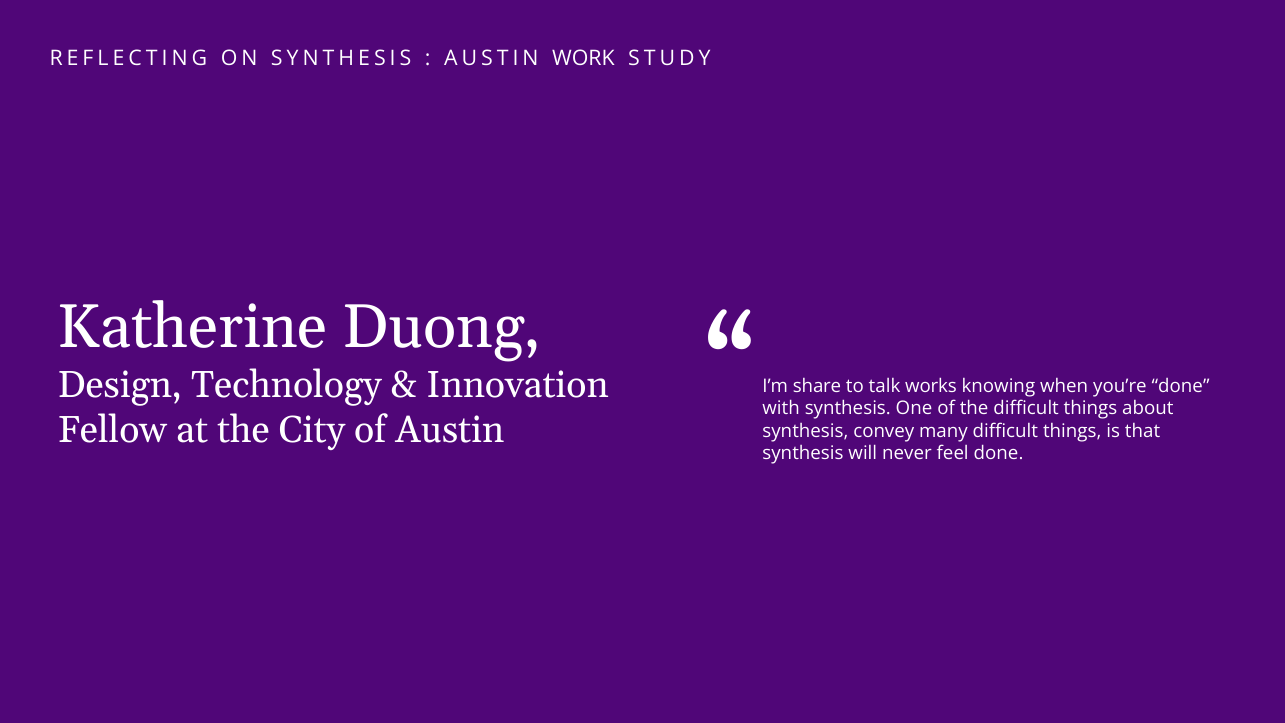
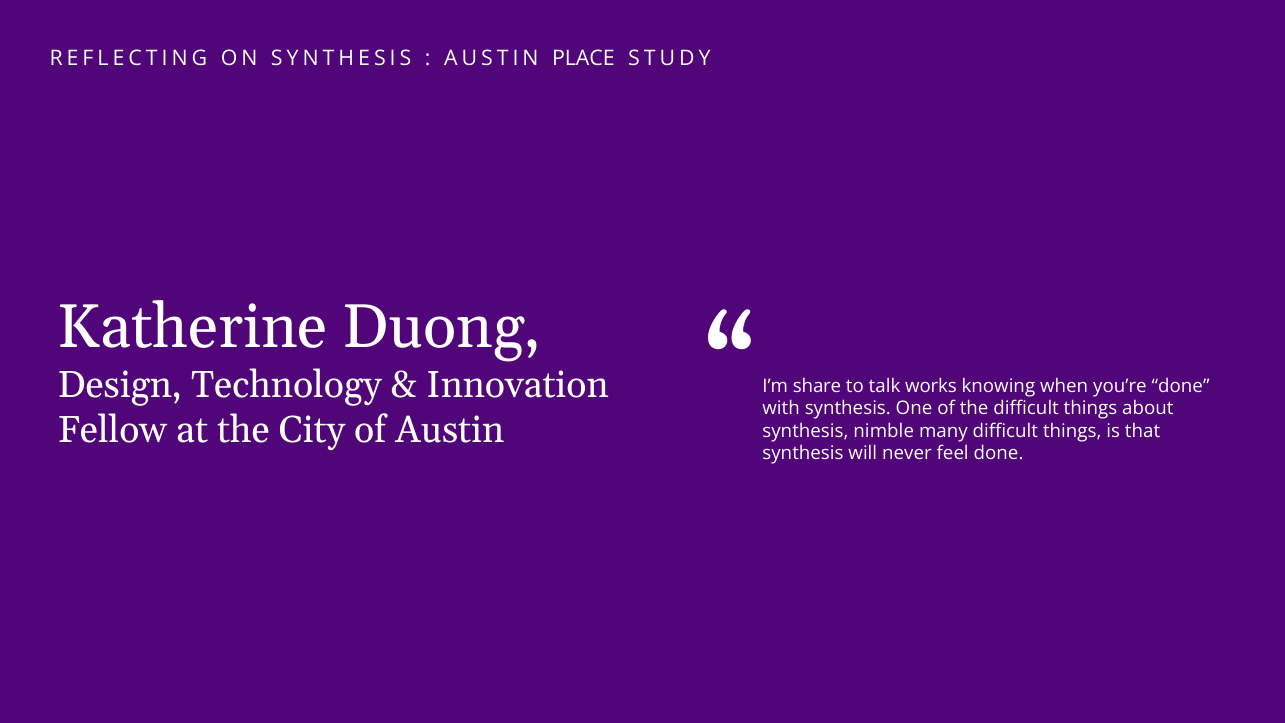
WORK: WORK -> PLACE
convey: convey -> nimble
